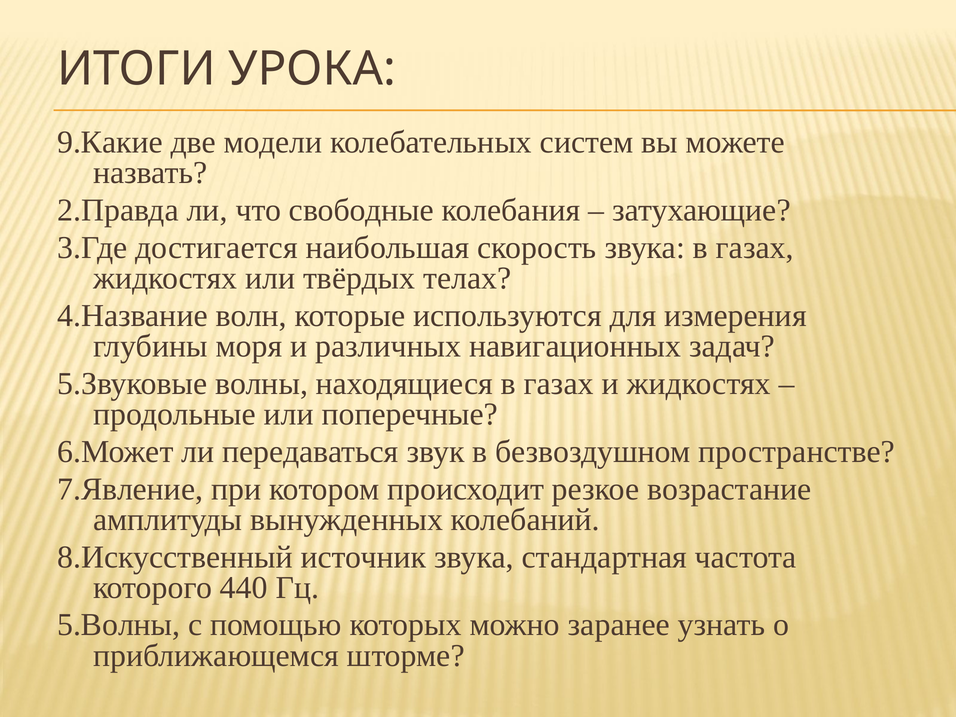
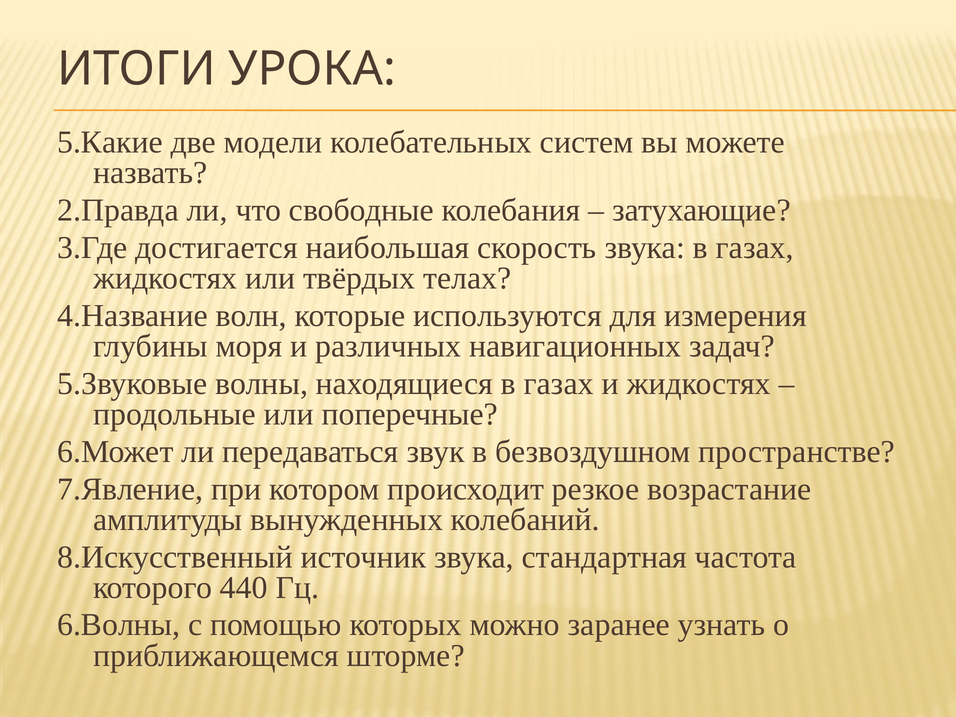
9.Какие: 9.Какие -> 5.Какие
5.Волны: 5.Волны -> 6.Волны
